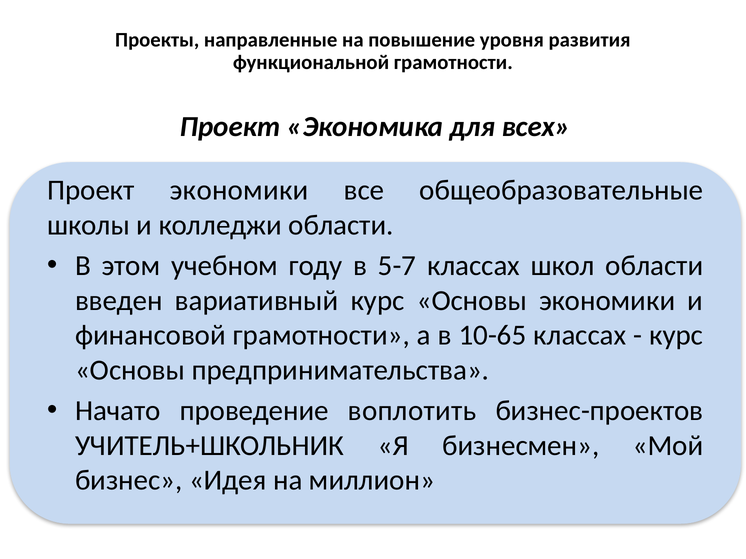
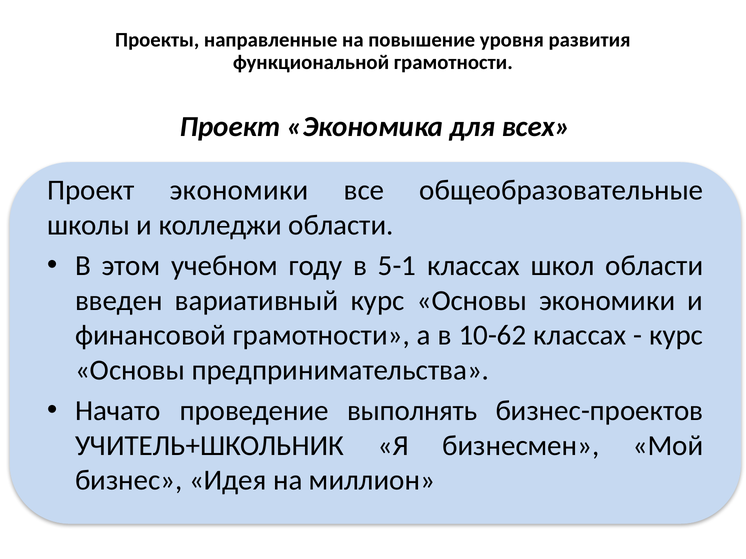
5-7: 5-7 -> 5-1
10-65: 10-65 -> 10-62
воплотить: воплотить -> выполнять
